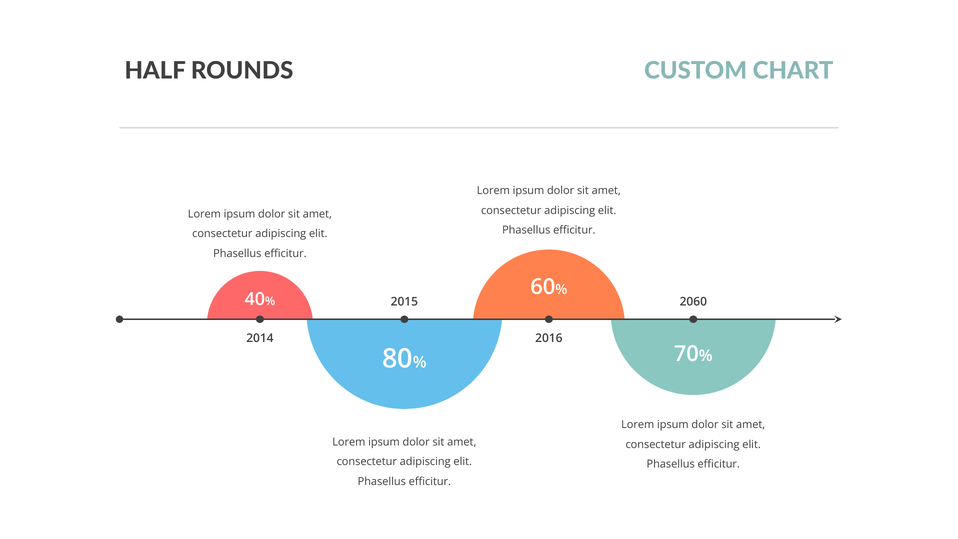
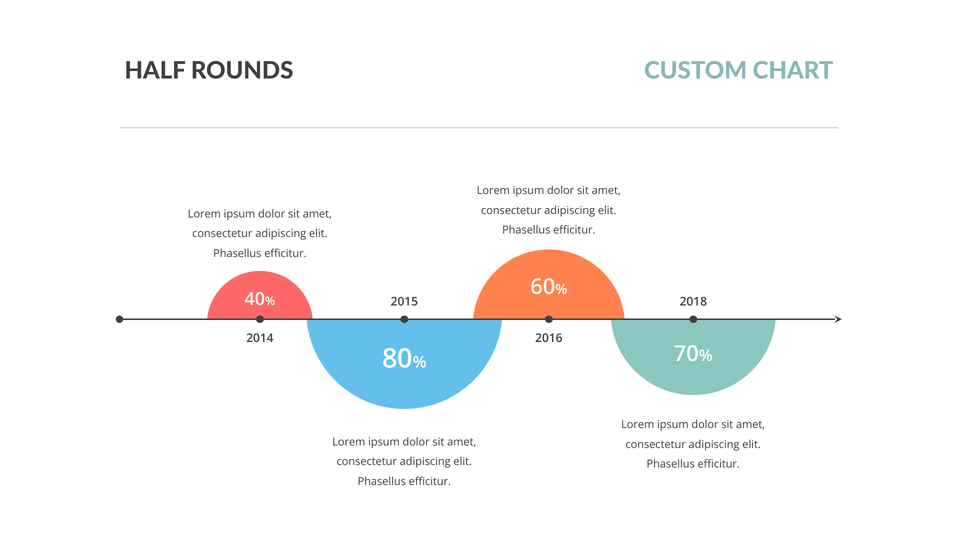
2060: 2060 -> 2018
